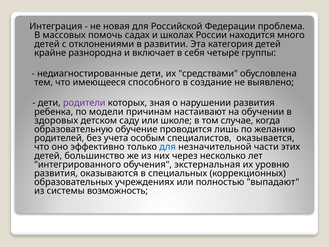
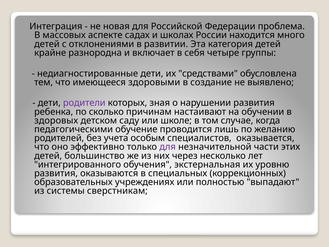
помочь: помочь -> аспекте
способного: способного -> здоровыми
модели: модели -> сколько
образовательную: образовательную -> педагогическими
для at (168, 147) colour: blue -> purple
возможность: возможность -> сверстникам
